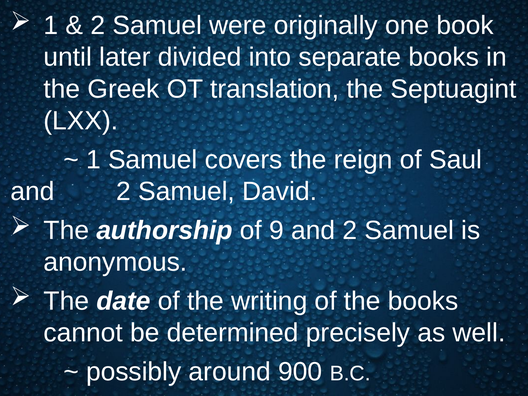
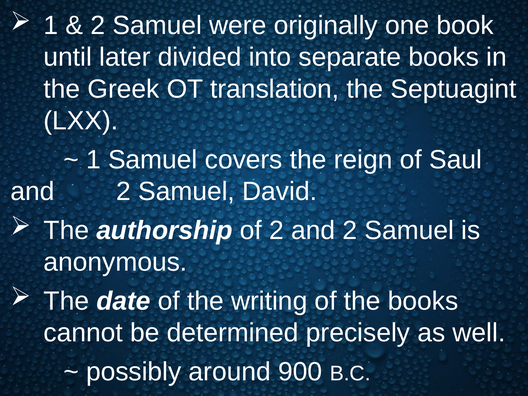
of 9: 9 -> 2
